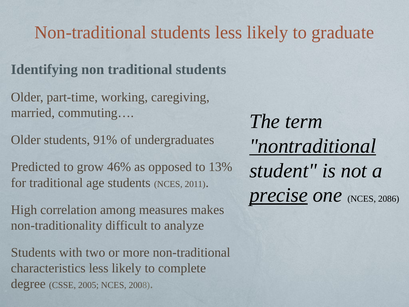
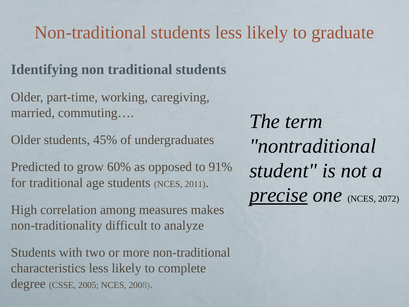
91%: 91% -> 45%
nontraditional underline: present -> none
46%: 46% -> 60%
13%: 13% -> 91%
2086: 2086 -> 2072
